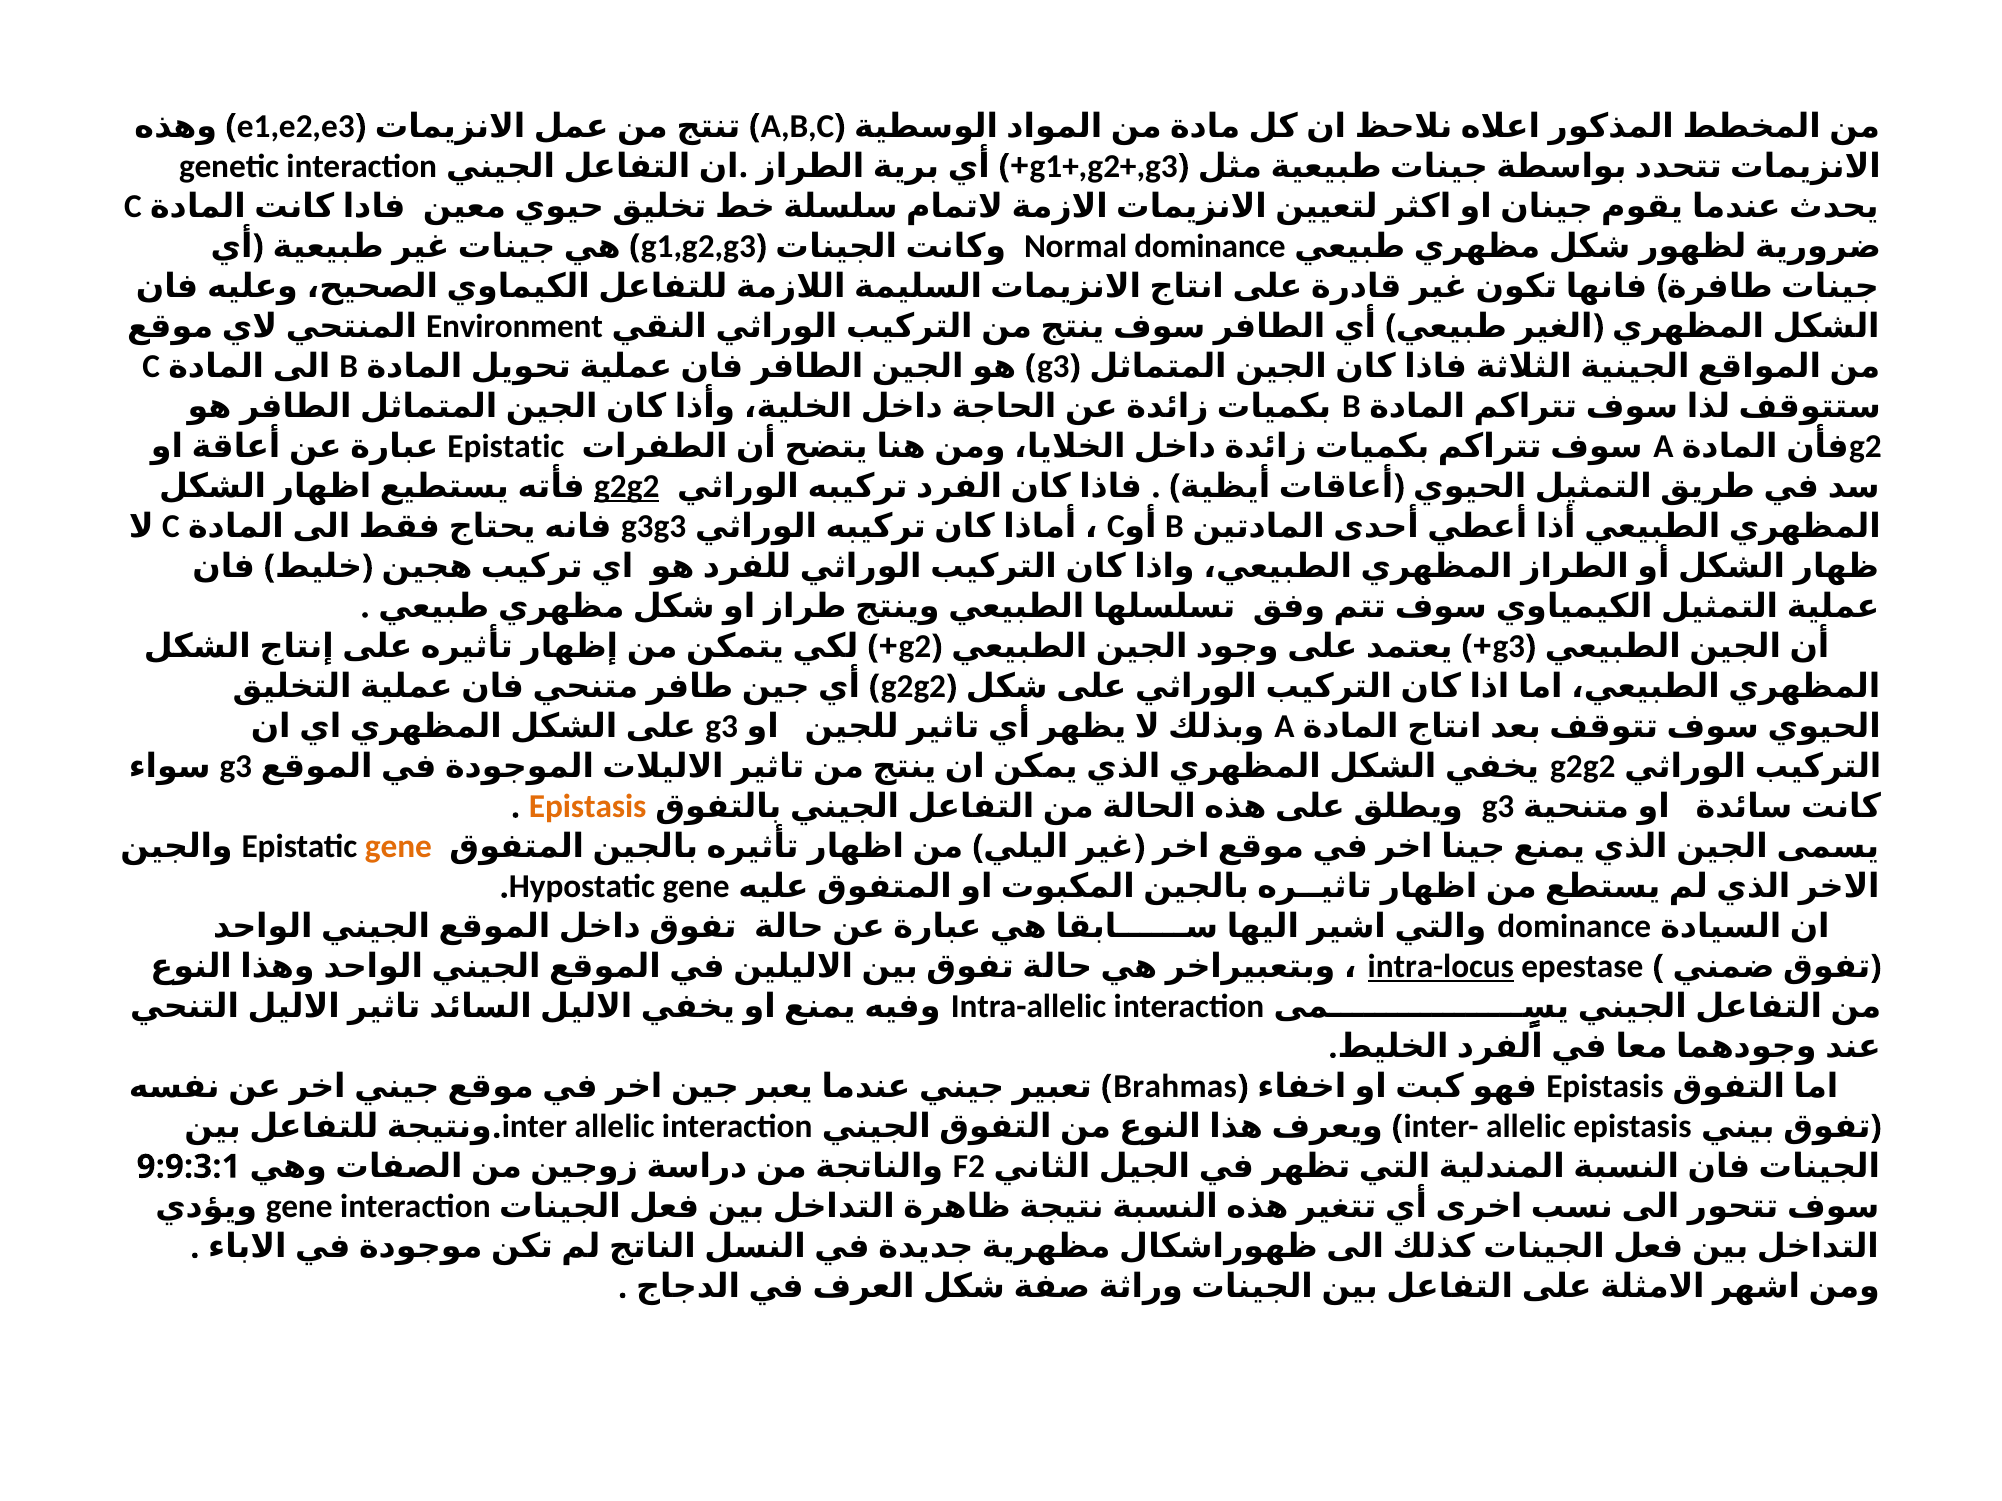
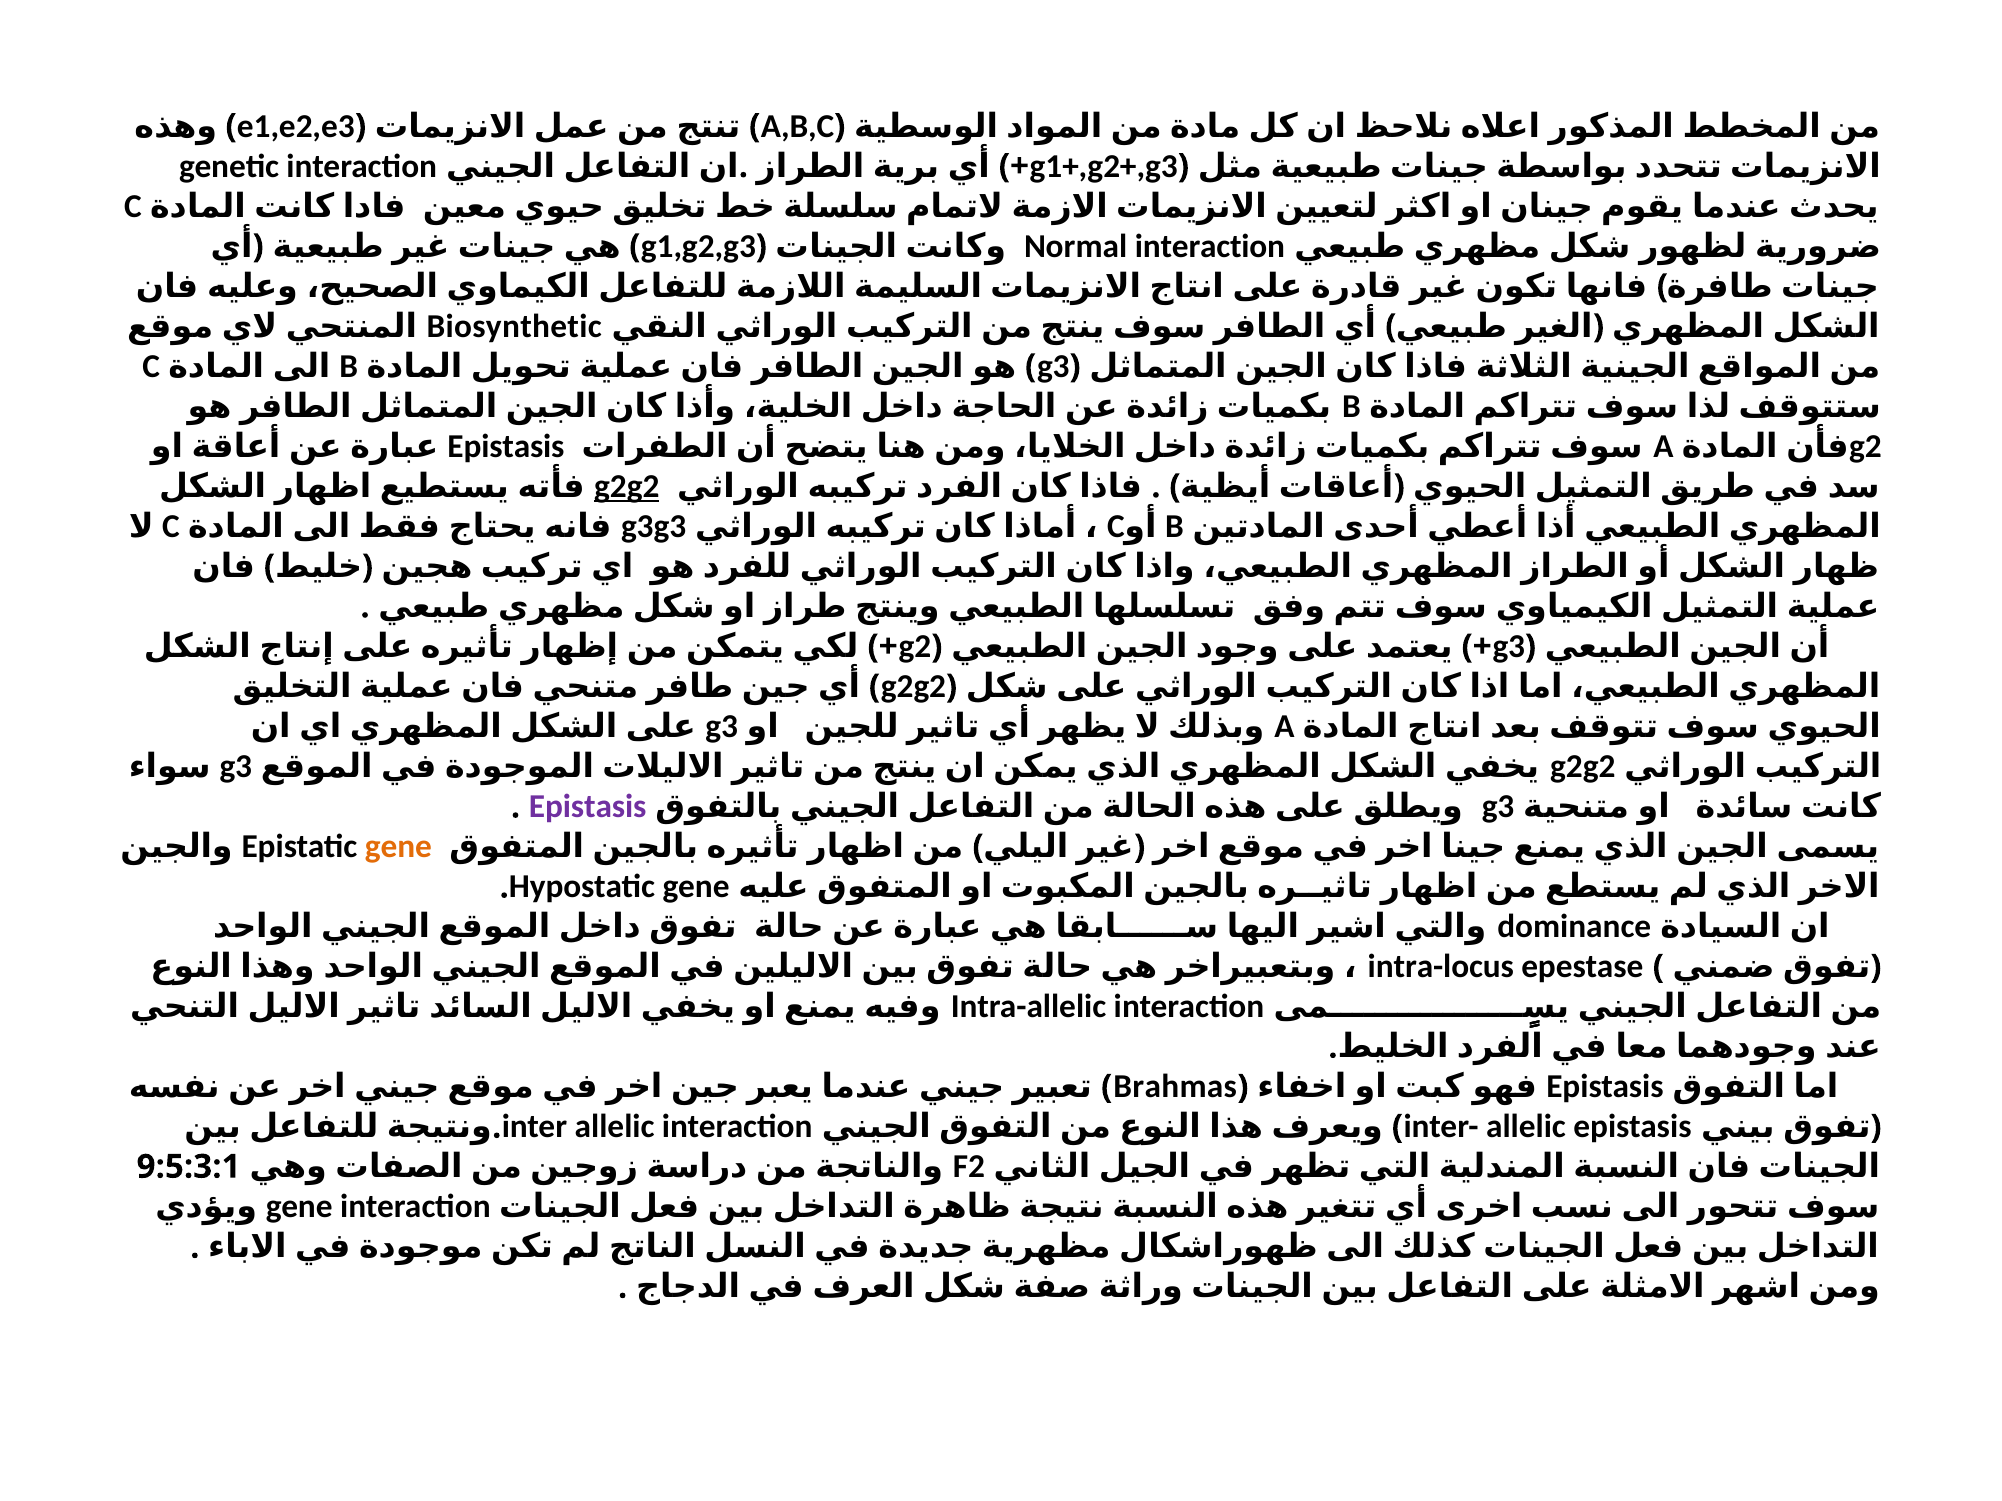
Normal dominance: dominance -> interaction
Environment: Environment -> Biosynthetic
Epistatic at (506, 446): Epistatic -> Epistasis
Epistasis at (588, 807) colour: orange -> purple
intra-locus underline: present -> none
9:9:3:1: 9:9:3:1 -> 9:5:3:1
